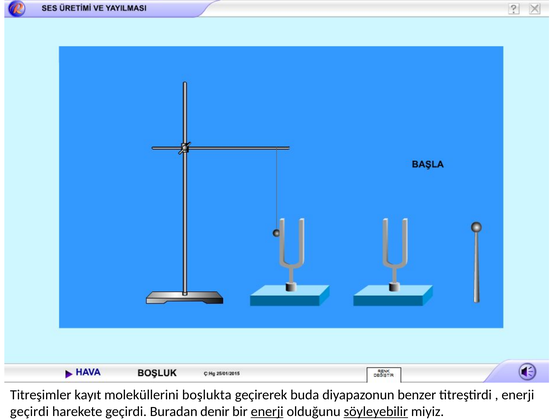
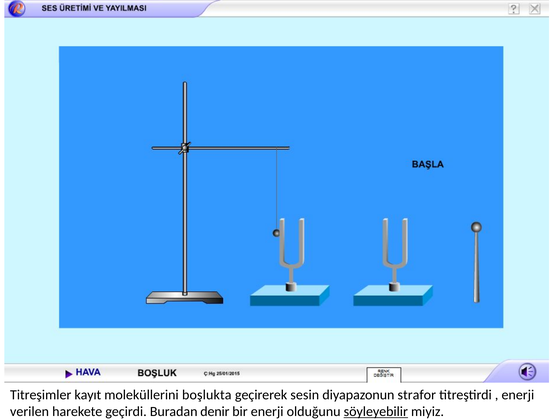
buda: buda -> sesin
benzer: benzer -> strafor
geçirdi at (29, 412): geçirdi -> verilen
enerji at (267, 412) underline: present -> none
